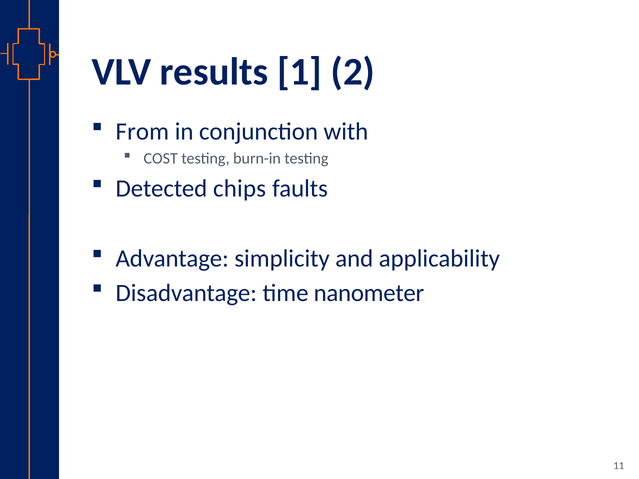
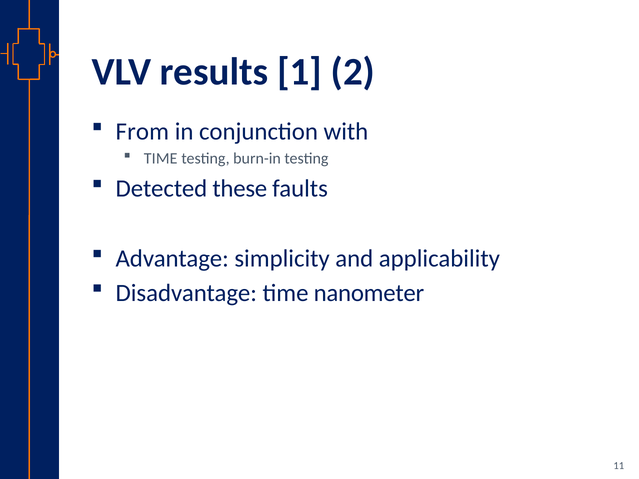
COST at (161, 159): COST -> TIME
chips: chips -> these
